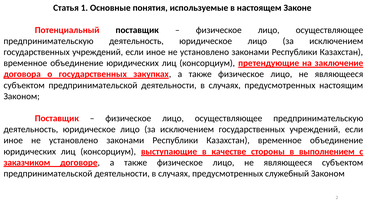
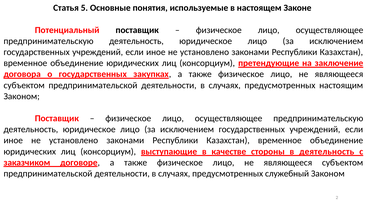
1: 1 -> 5
в выполнением: выполнением -> деятельность
